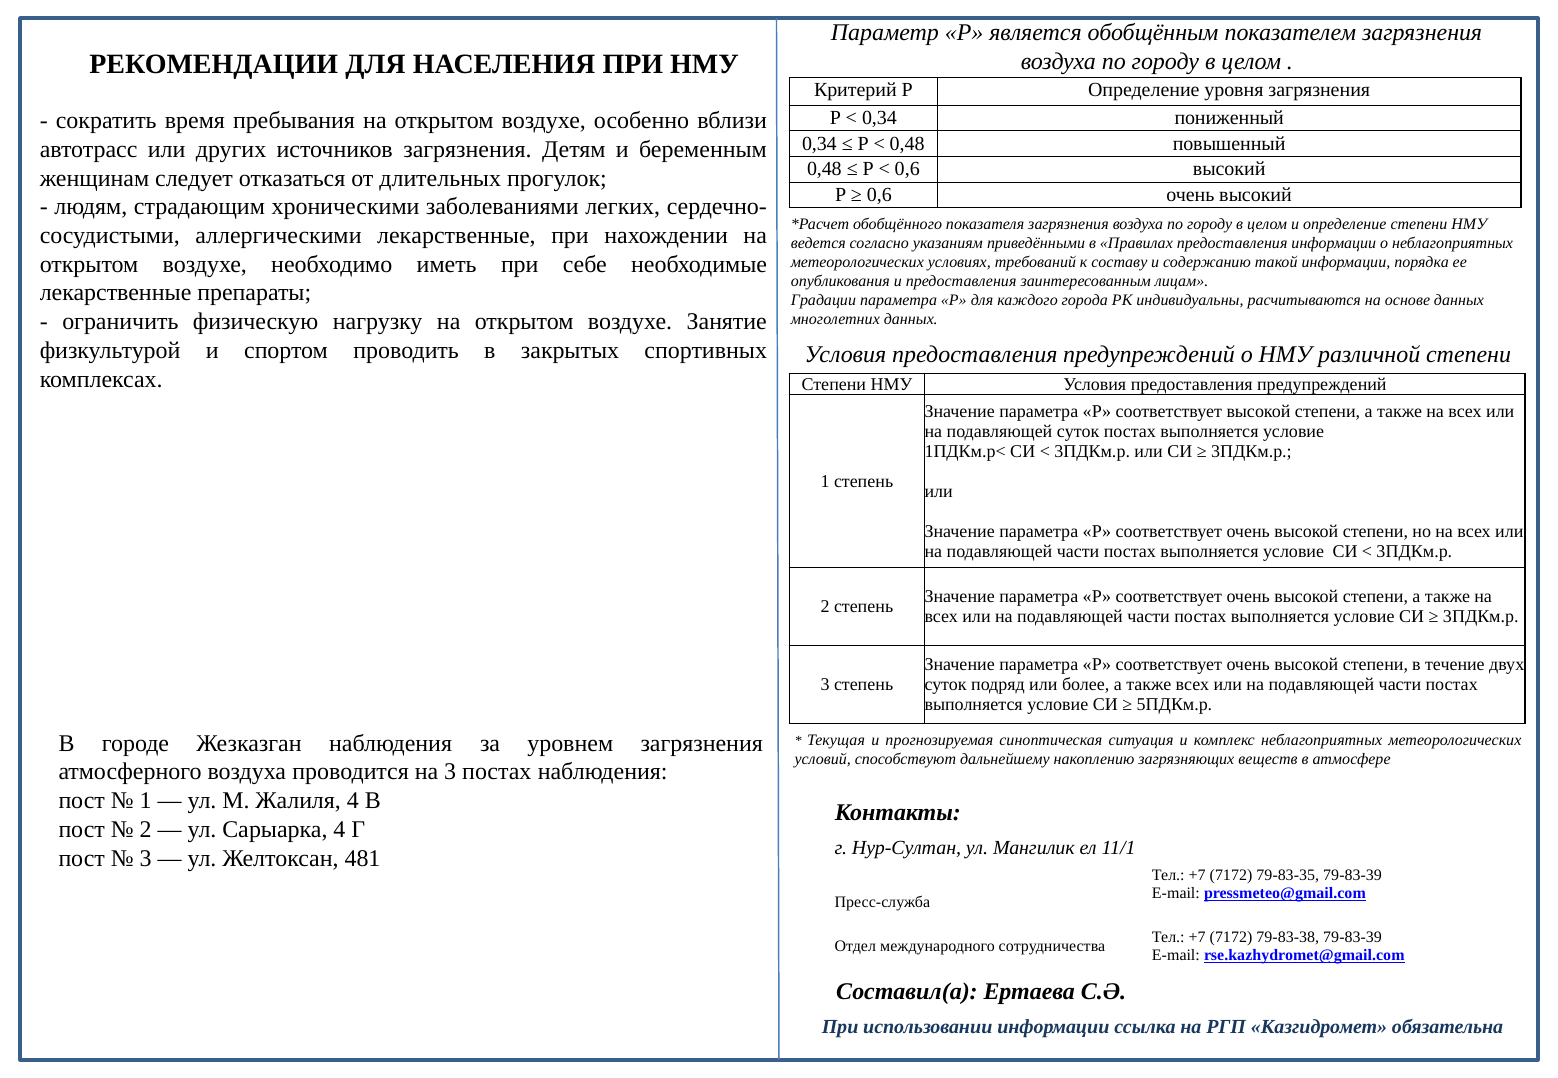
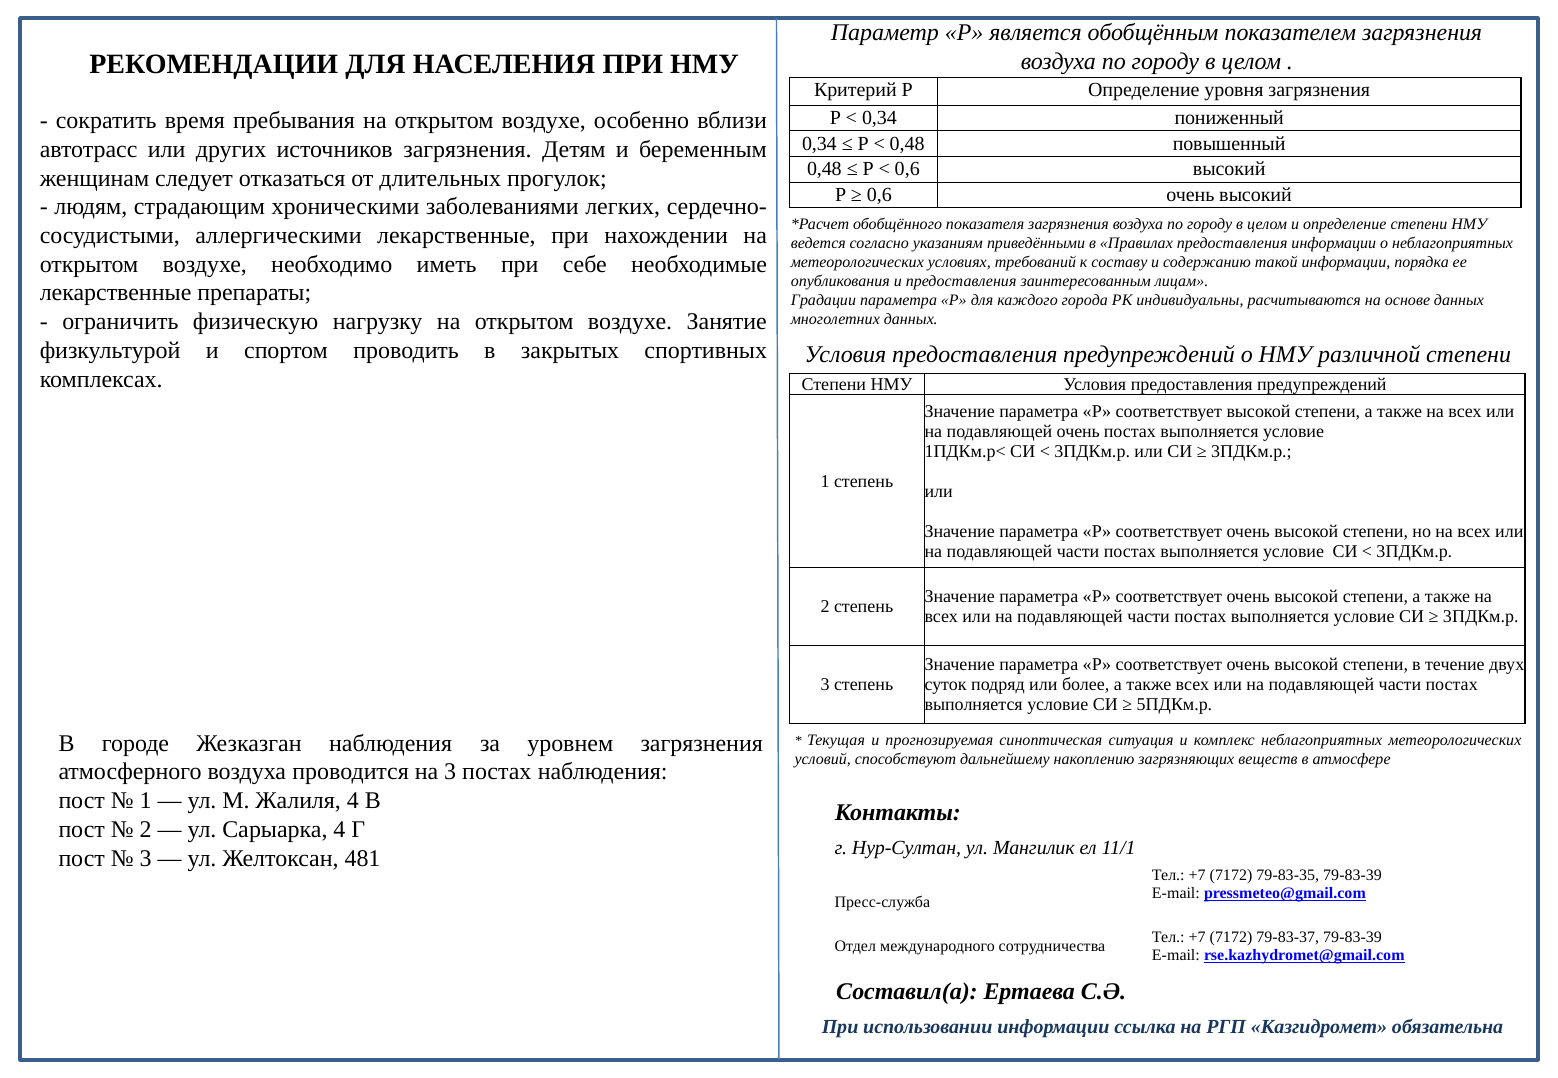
подавляющей суток: суток -> очень
79-83-38: 79-83-38 -> 79-83-37
